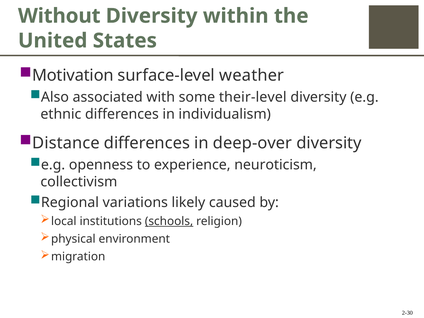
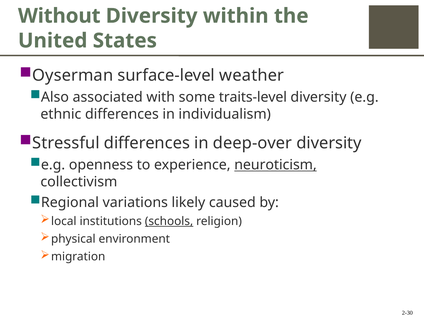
Motivation: Motivation -> Oyserman
their-level: their-level -> traits-level
Distance: Distance -> Stressful
neuroticism underline: none -> present
